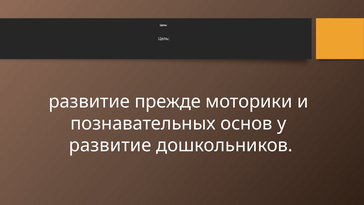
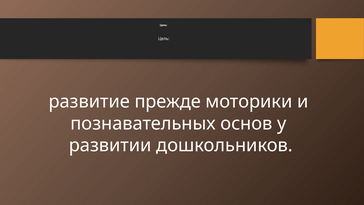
развитие at (110, 145): развитие -> развитии
